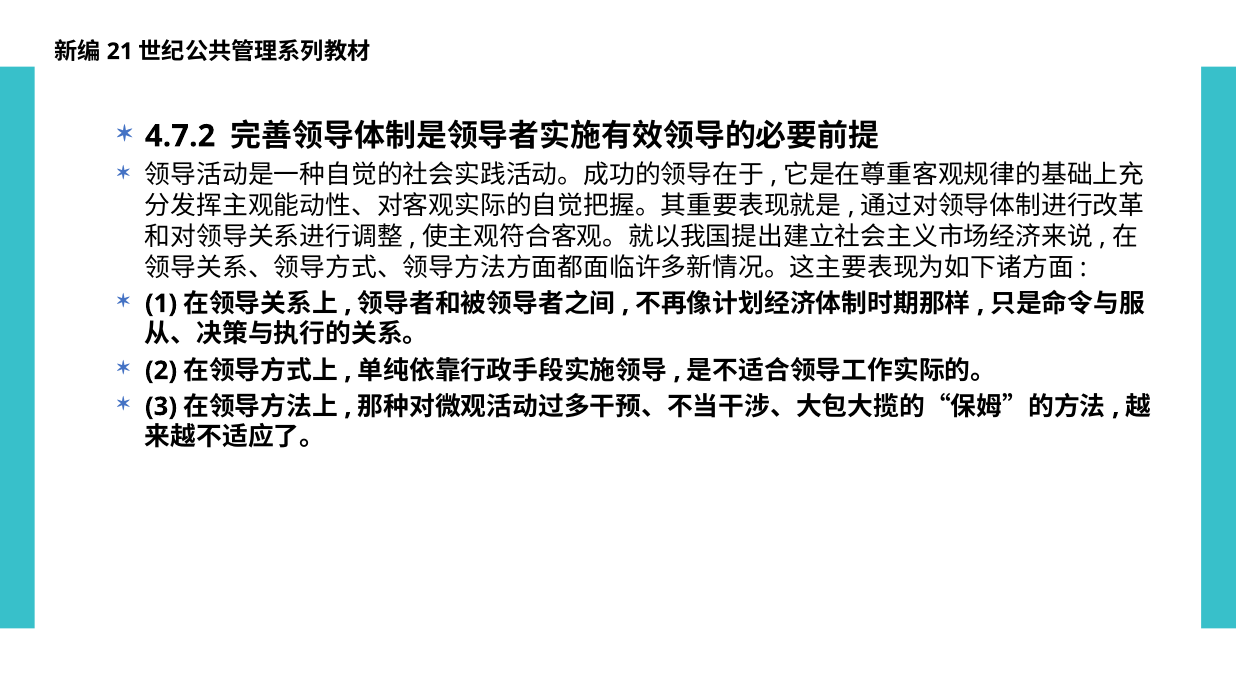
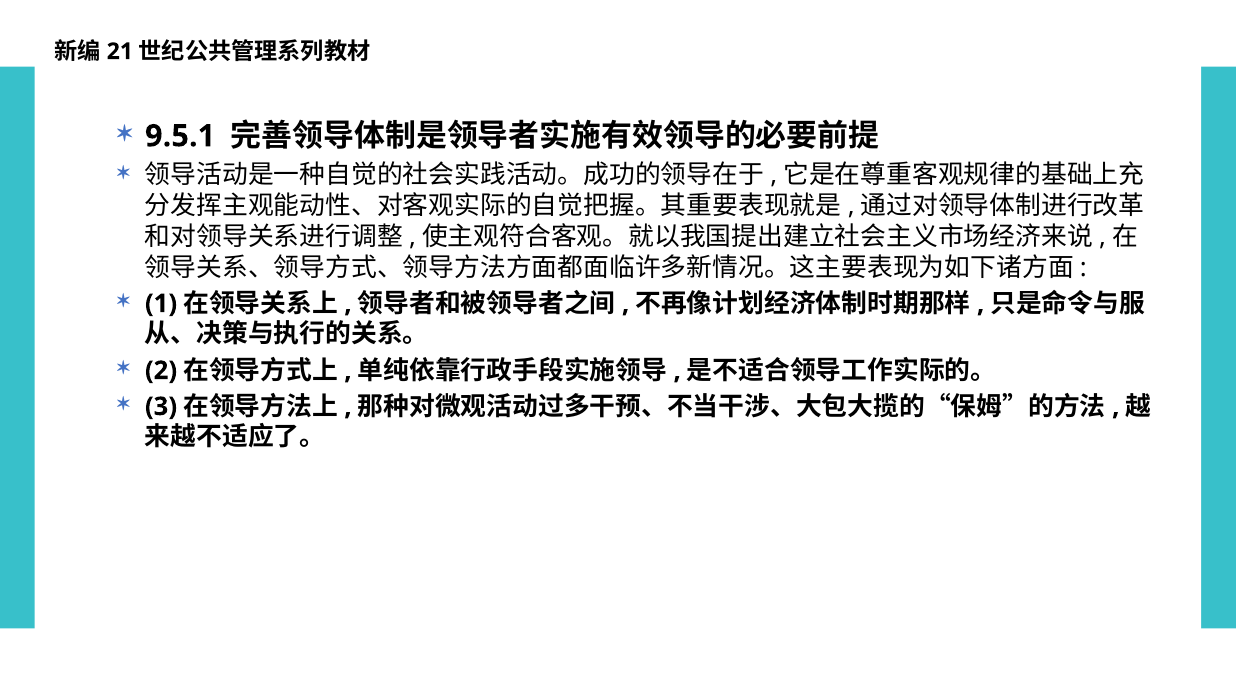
4.7.2: 4.7.2 -> 9.5.1
